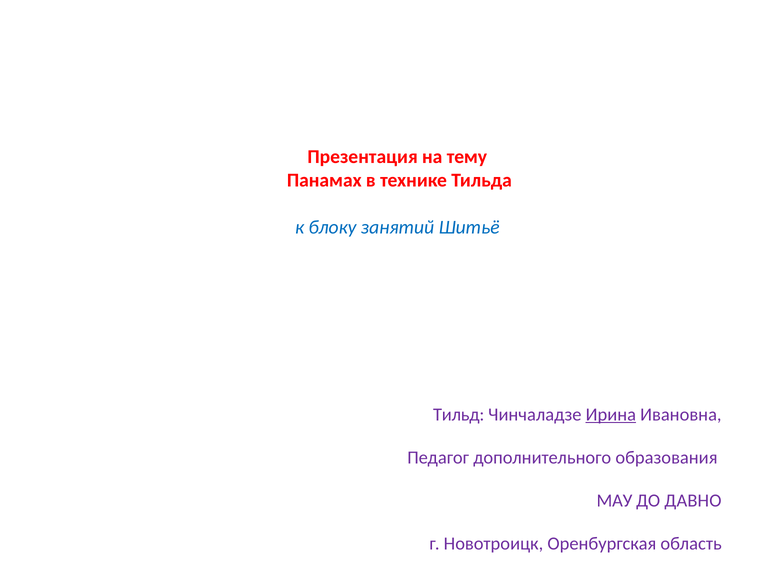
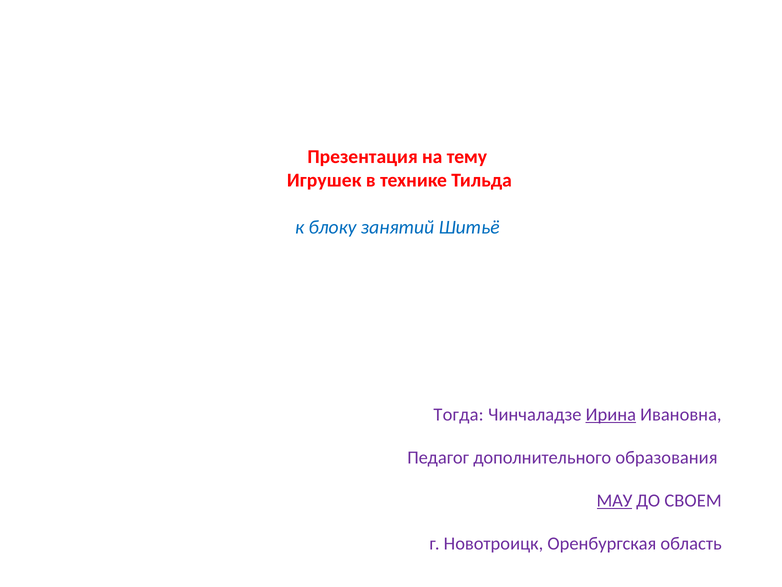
Панамах: Панамах -> Игрушек
Тильд: Тильд -> Тогда
МАУ underline: none -> present
ДАВНО: ДАВНО -> СВОЕМ
